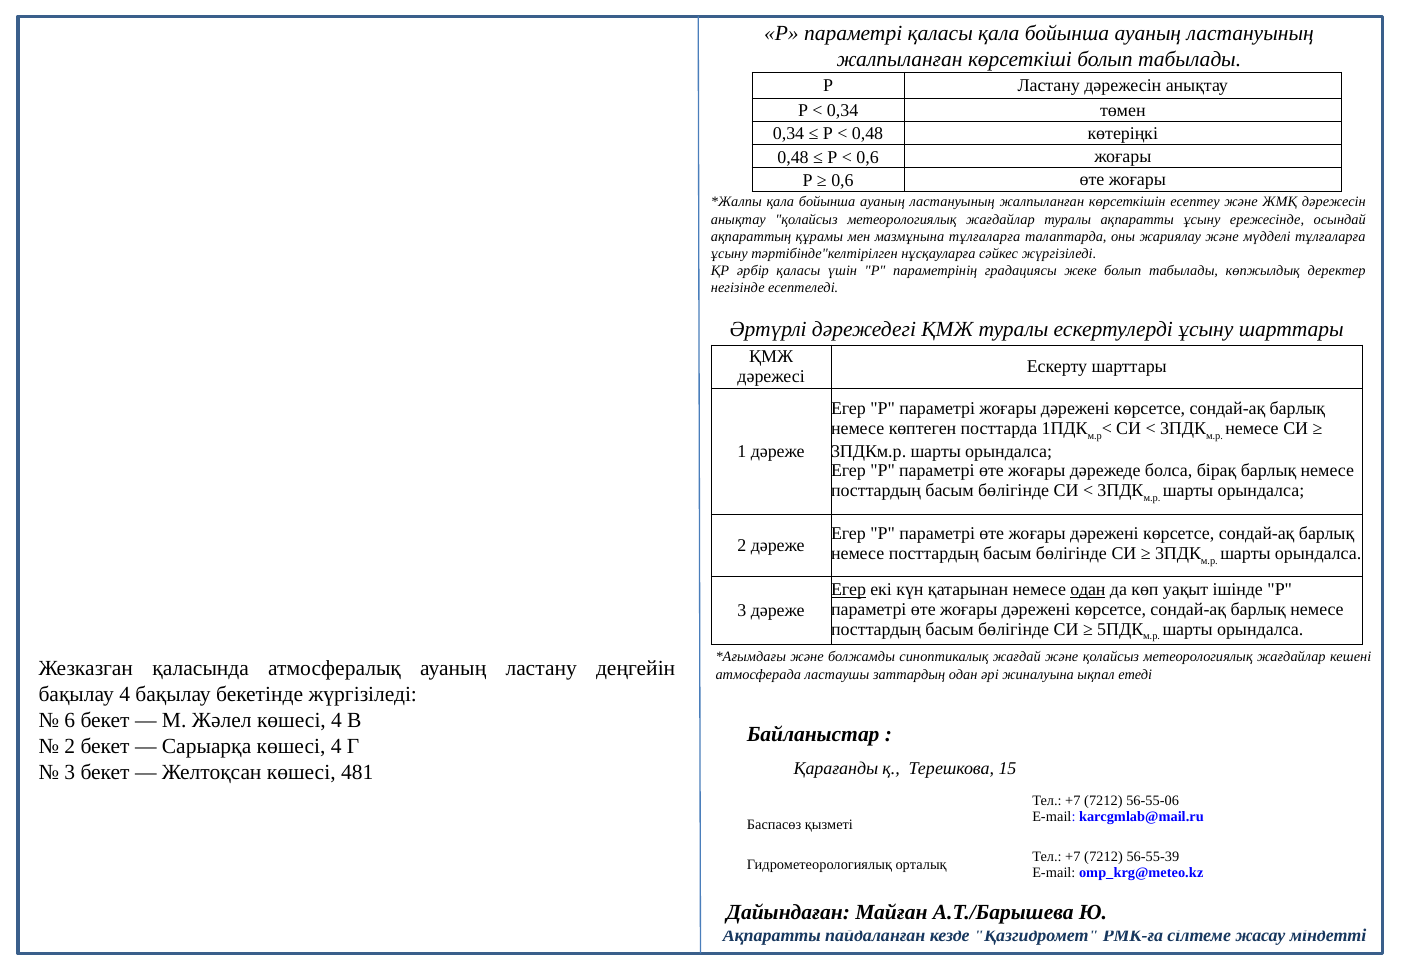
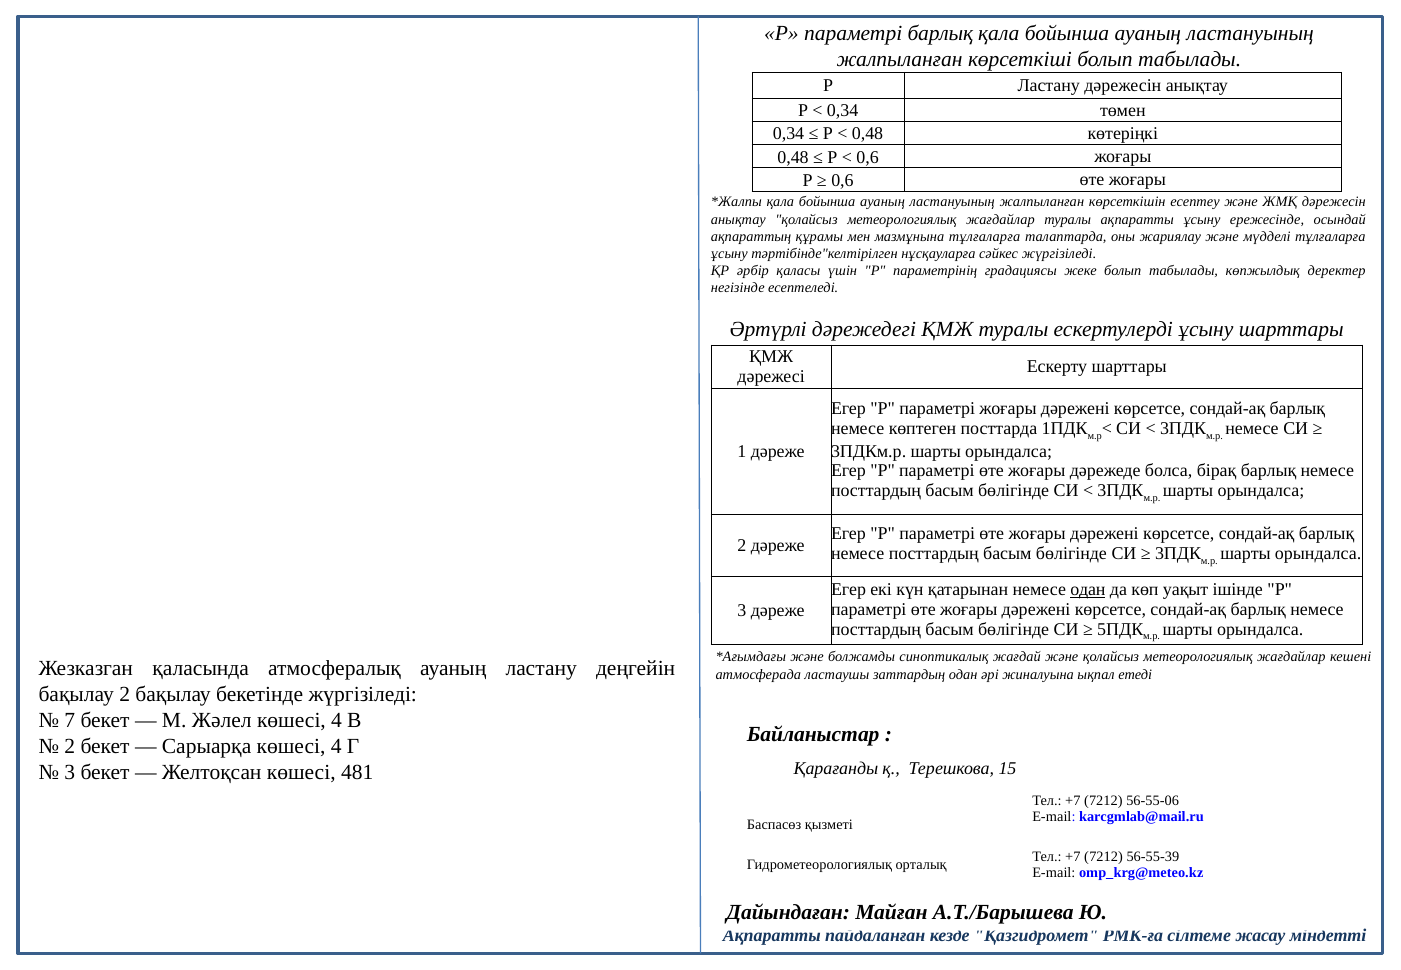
параметрі қаласы: қаласы -> барлық
Егер at (849, 589) underline: present -> none
бақылау 4: 4 -> 2
6: 6 -> 7
